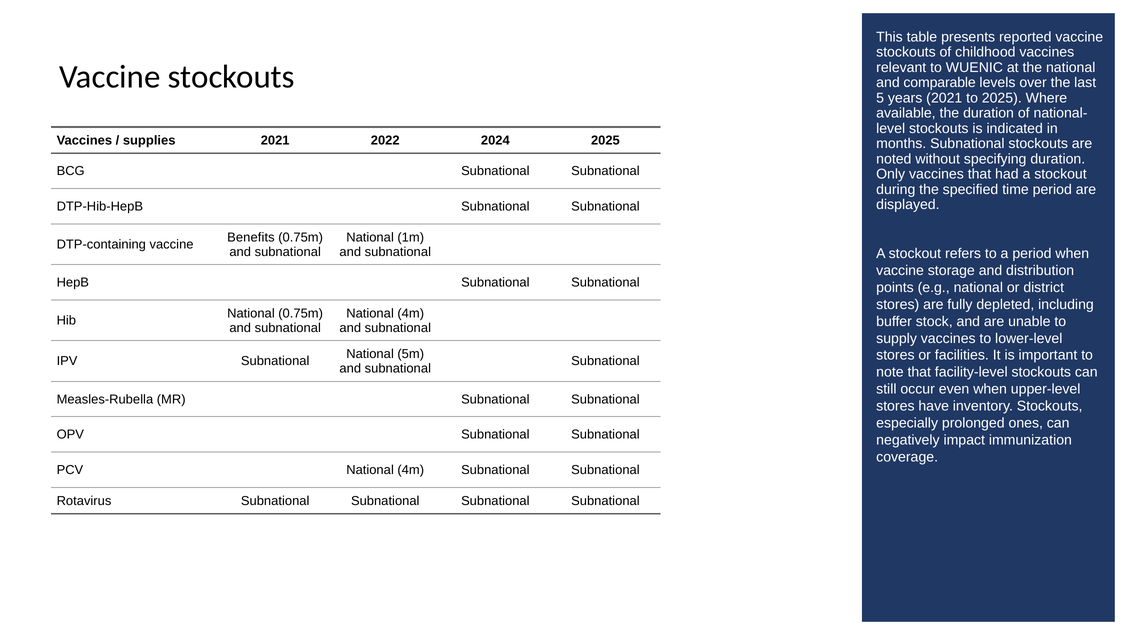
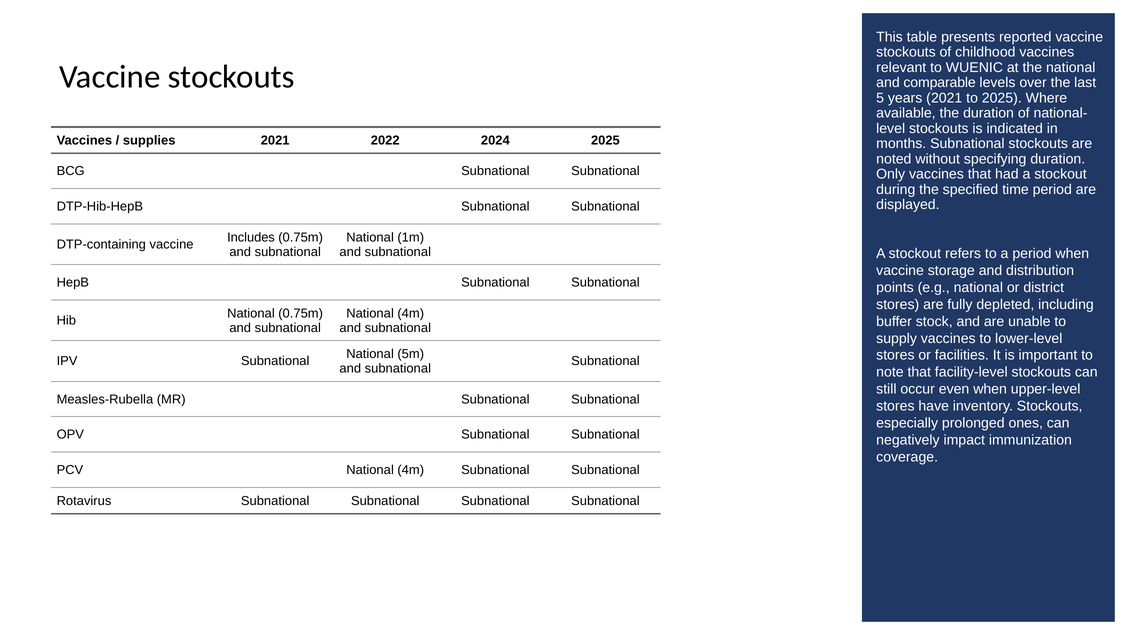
Benefits: Benefits -> Includes
